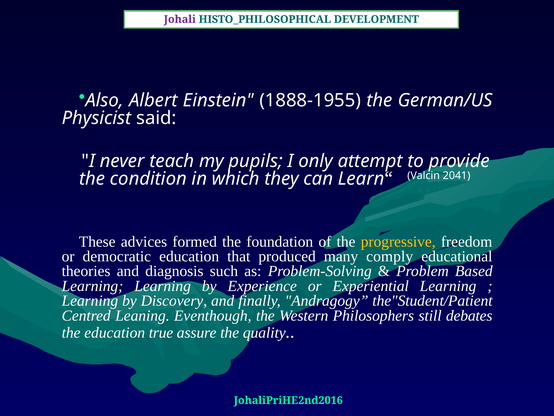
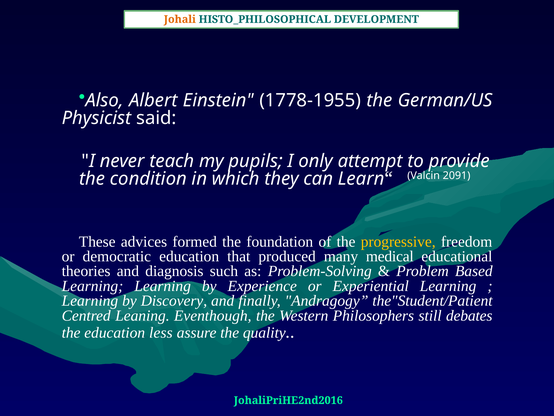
Johali colour: purple -> orange
1888-1955: 1888-1955 -> 1778-1955
2041: 2041 -> 2091
comply: comply -> medical
true: true -> less
